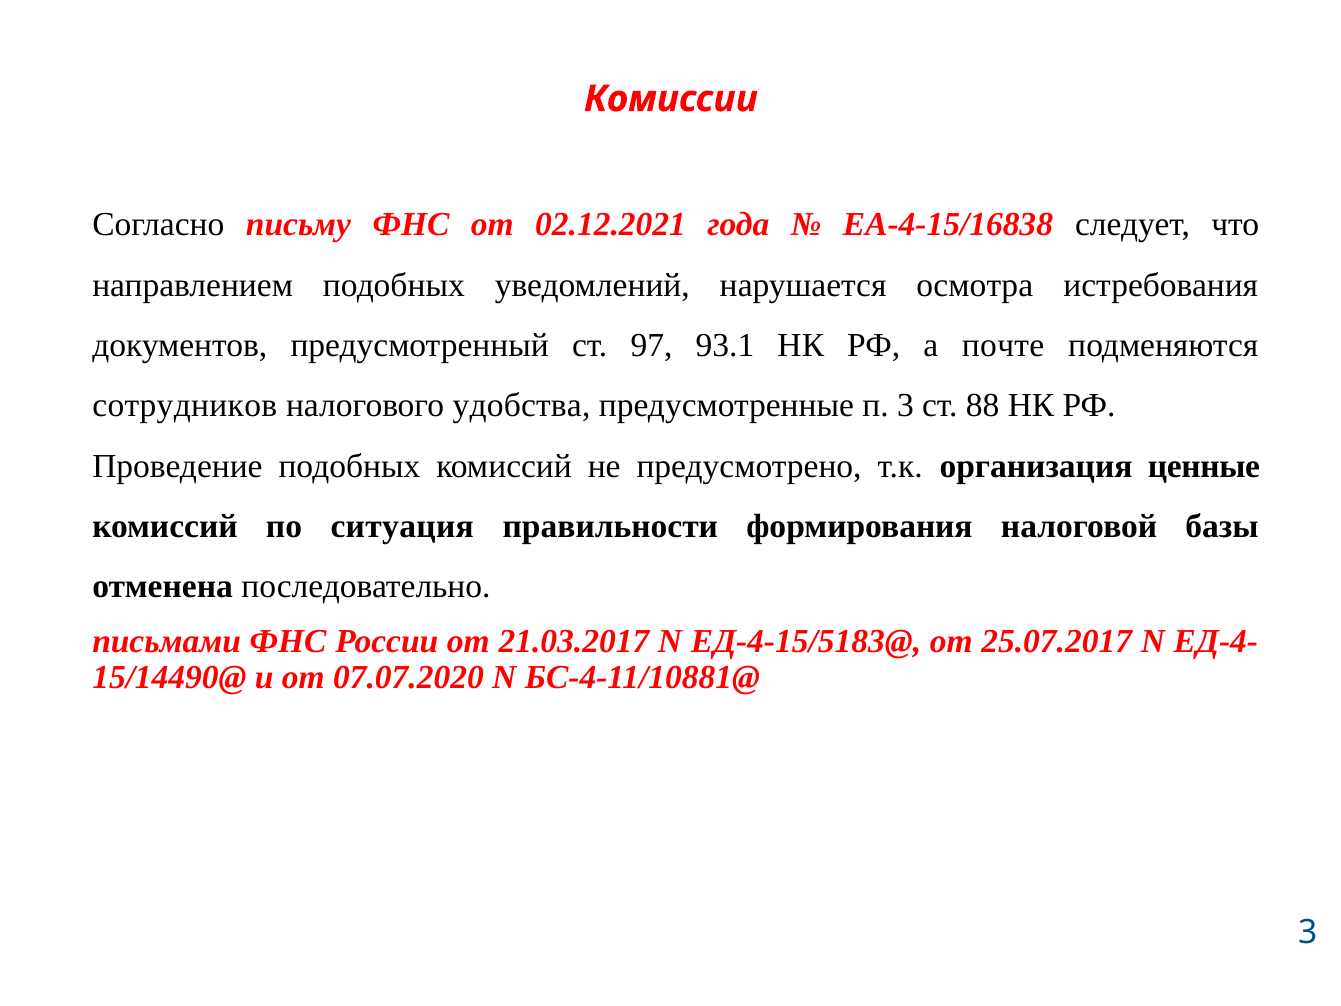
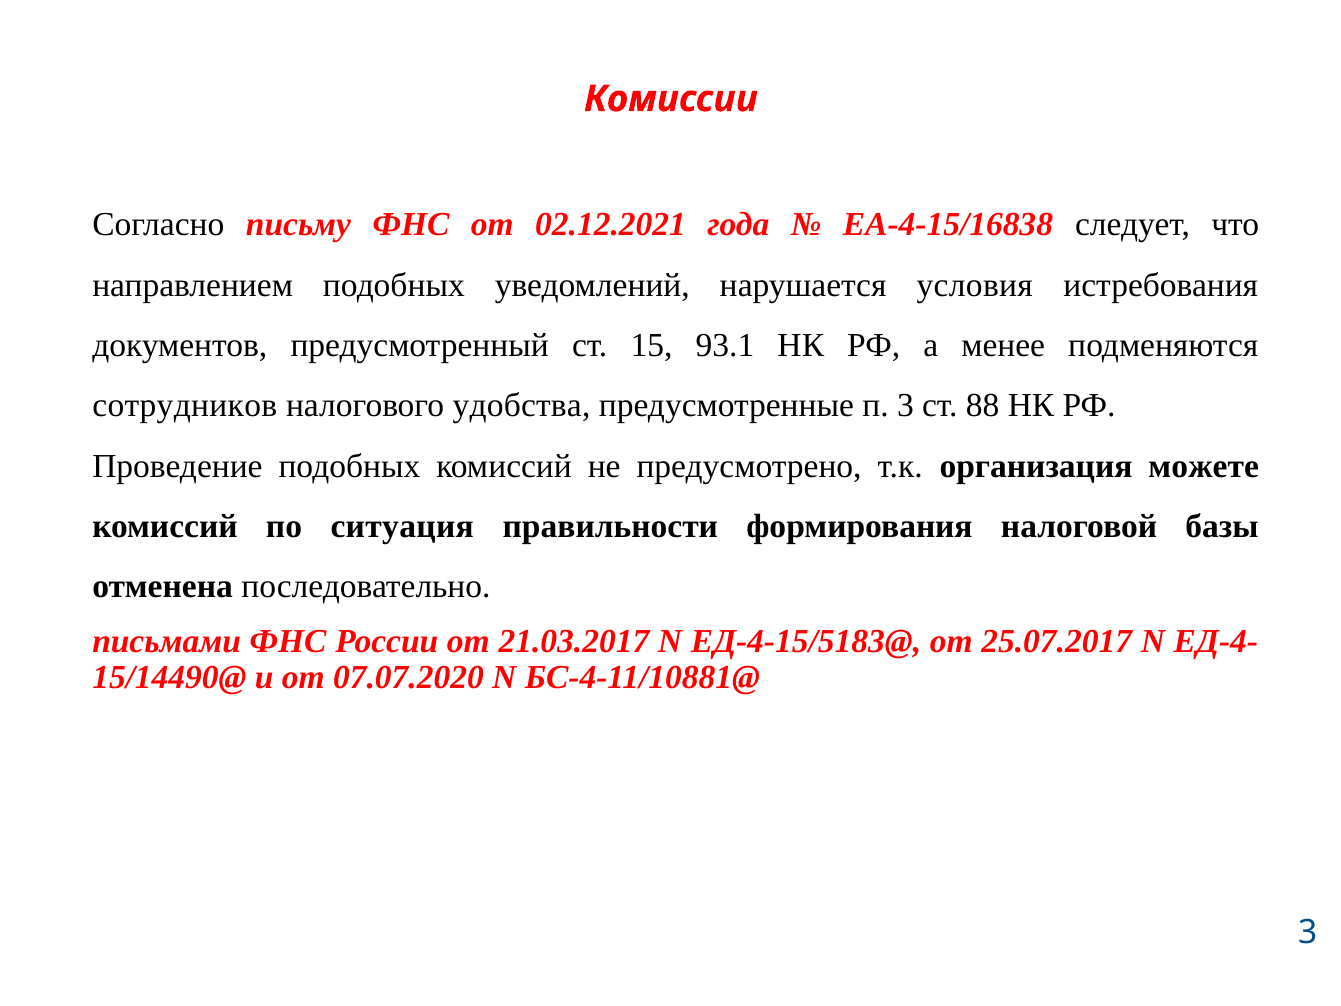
осмотра: осмотра -> условия
97: 97 -> 15
почте: почте -> менее
ценные: ценные -> можете
